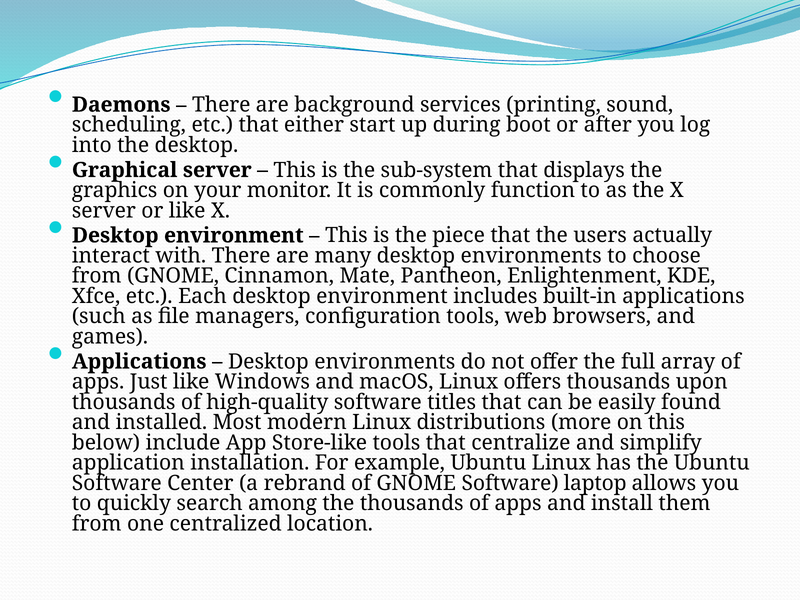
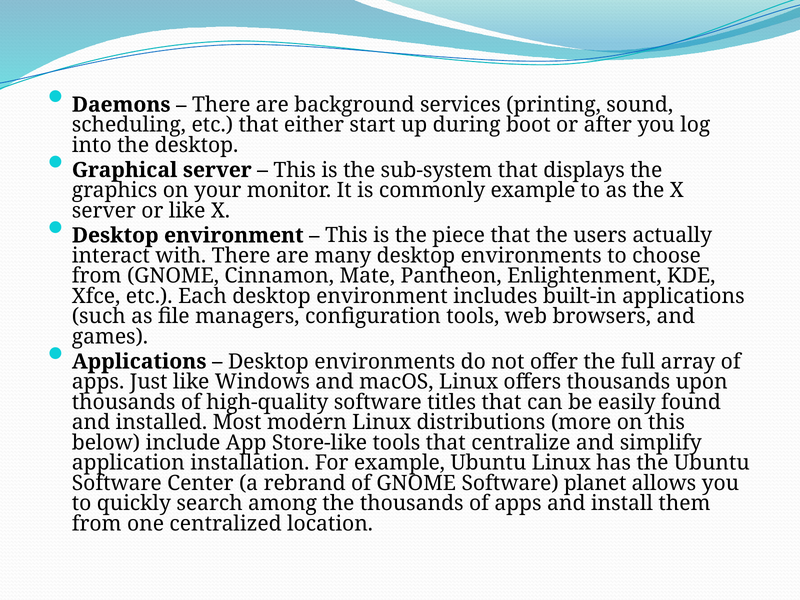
commonly function: function -> example
laptop: laptop -> planet
